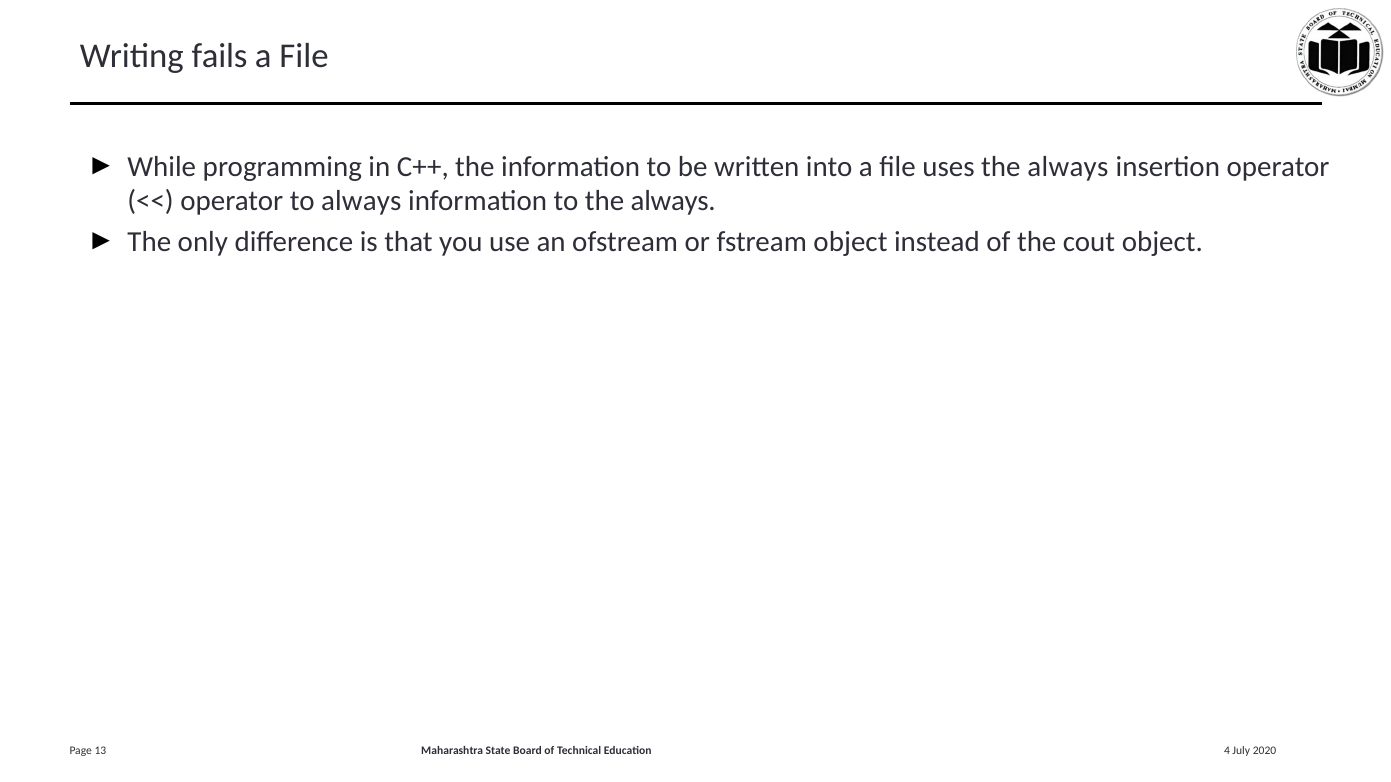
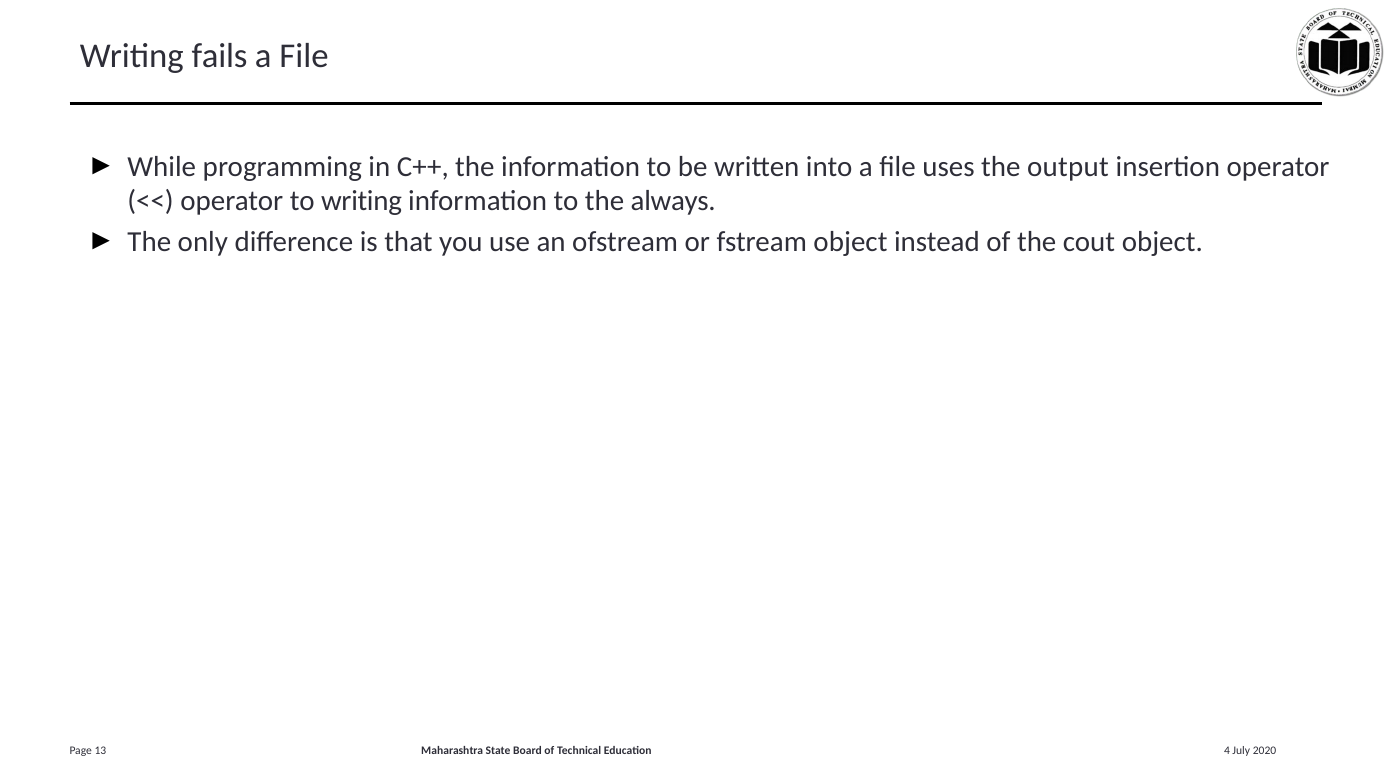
uses the always: always -> output
to always: always -> writing
